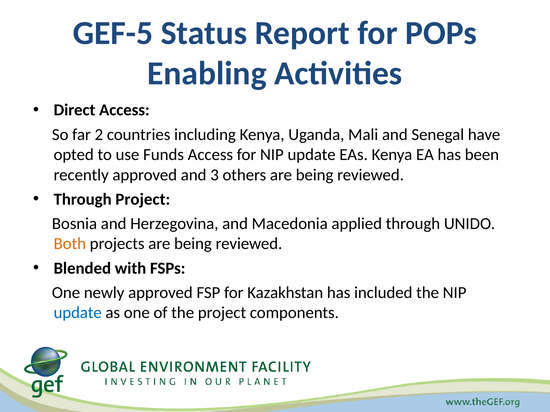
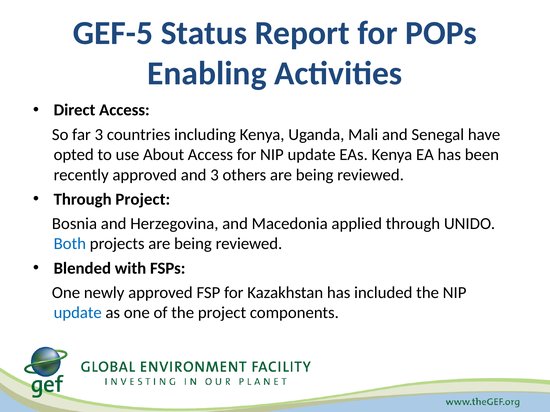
far 2: 2 -> 3
Funds: Funds -> About
Both colour: orange -> blue
